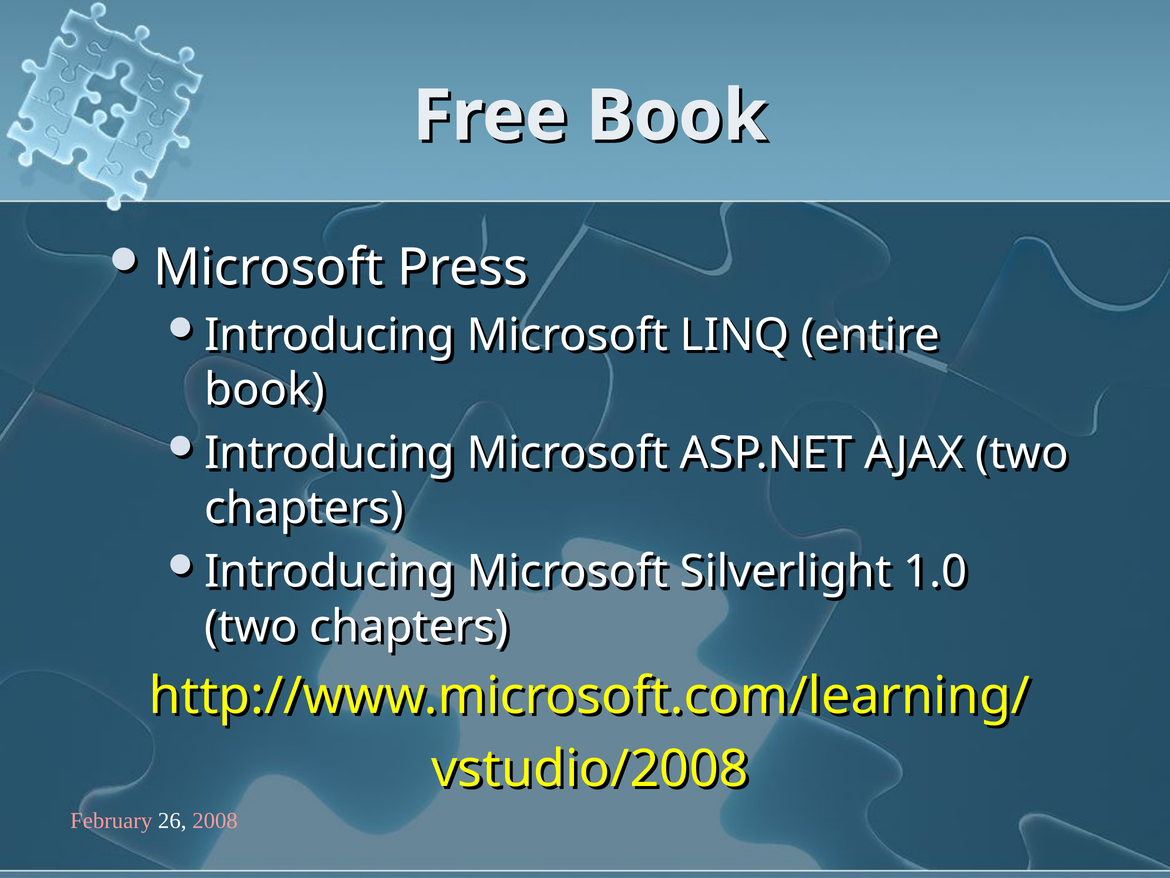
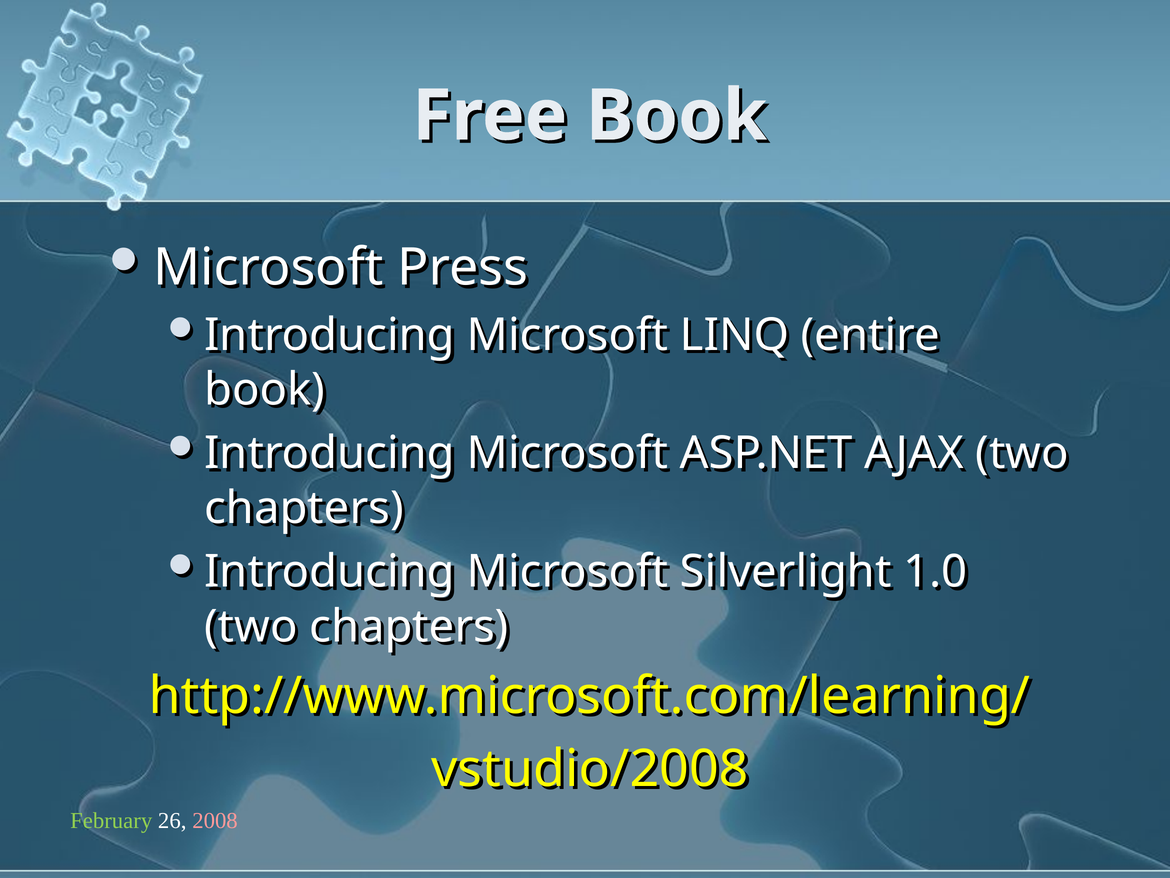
February colour: pink -> light green
